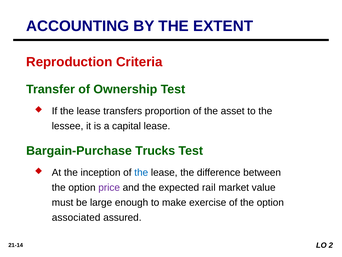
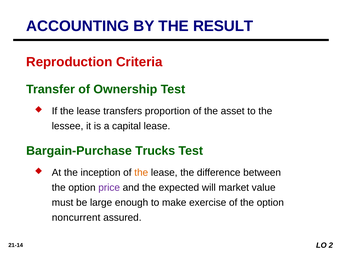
EXTENT: EXTENT -> RESULT
the at (141, 172) colour: blue -> orange
rail: rail -> will
associated: associated -> noncurrent
